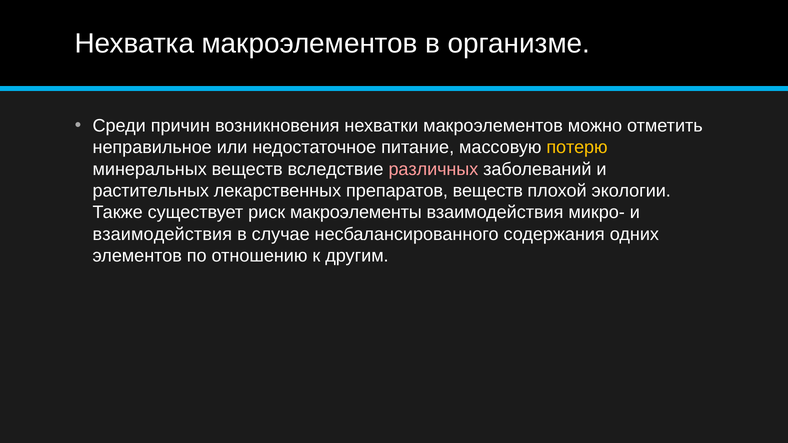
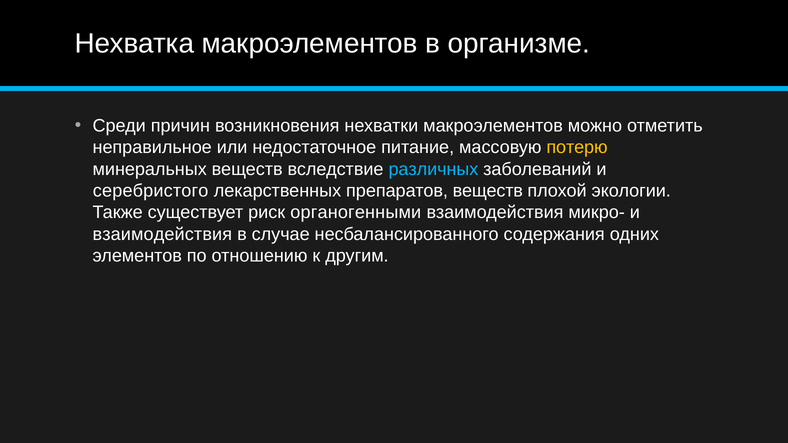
различных colour: pink -> light blue
растительных: растительных -> серебристого
макроэлементы: макроэлементы -> органогенными
